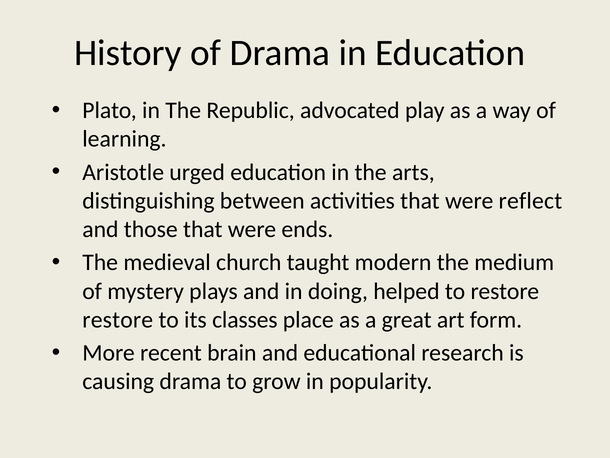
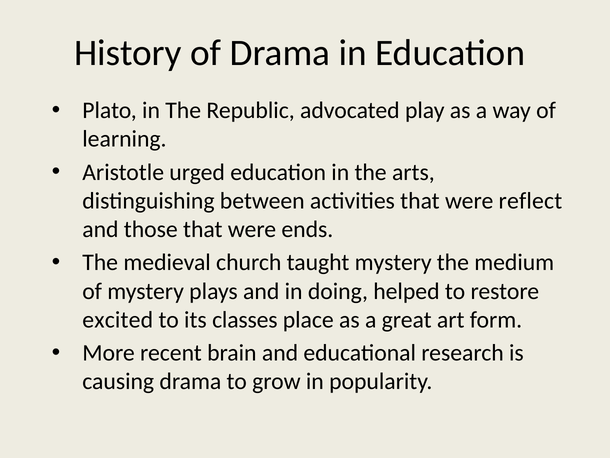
taught modern: modern -> mystery
restore at (118, 319): restore -> excited
